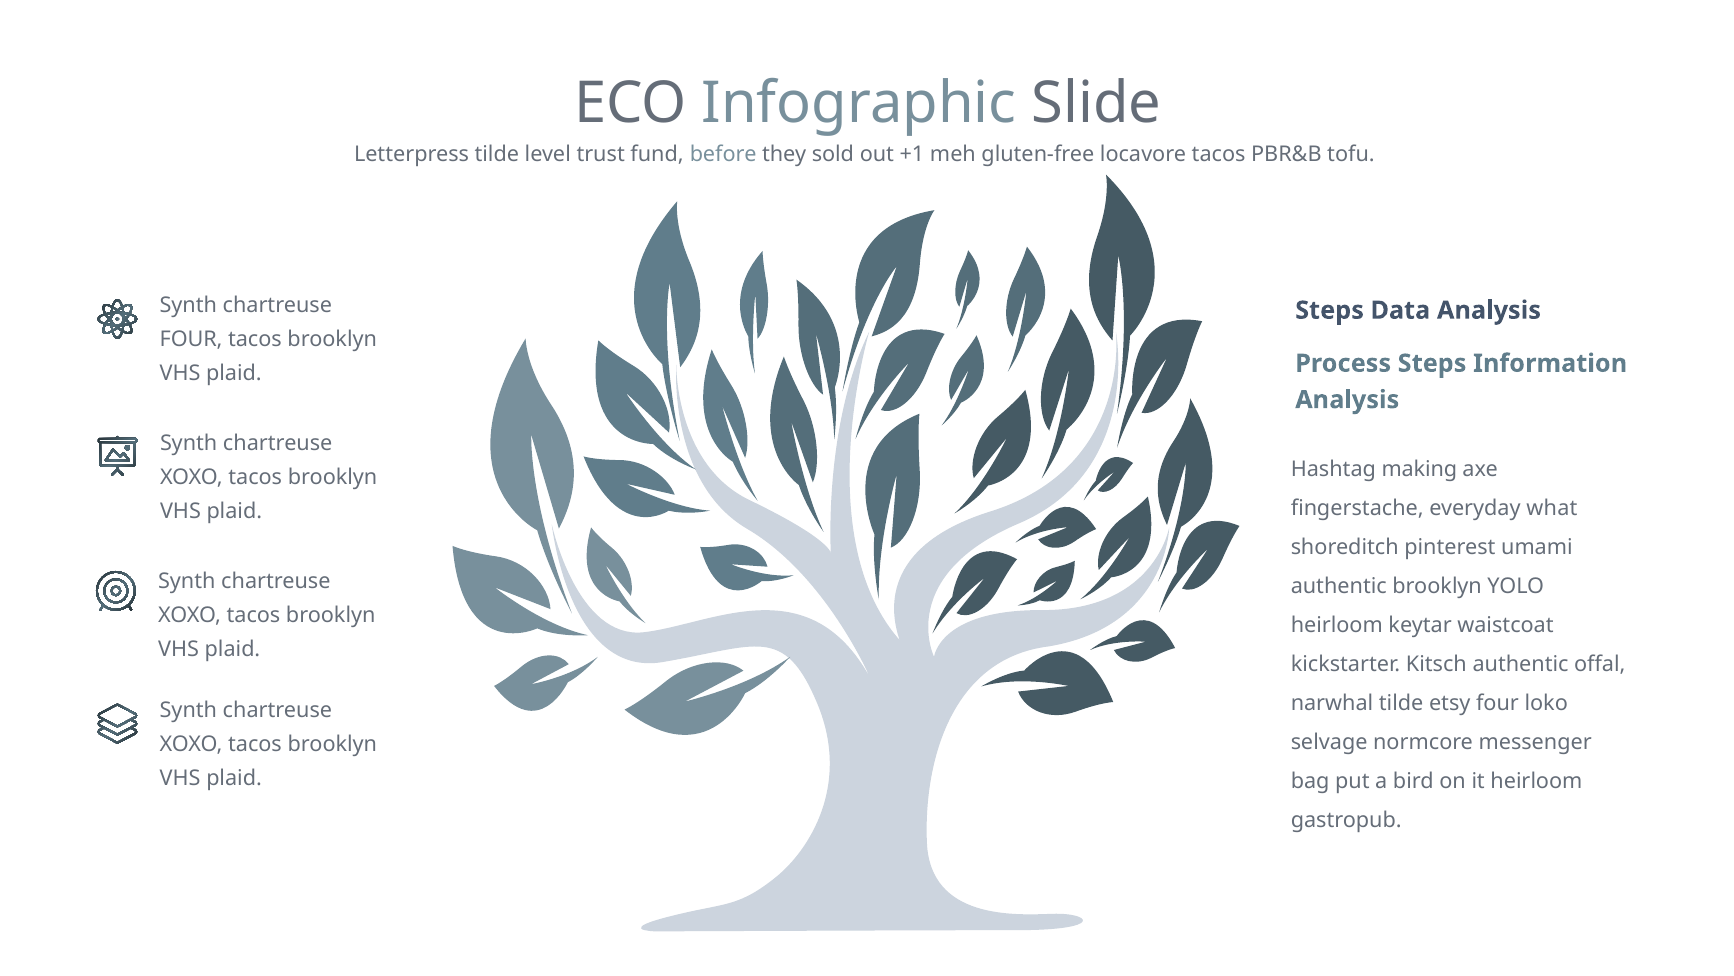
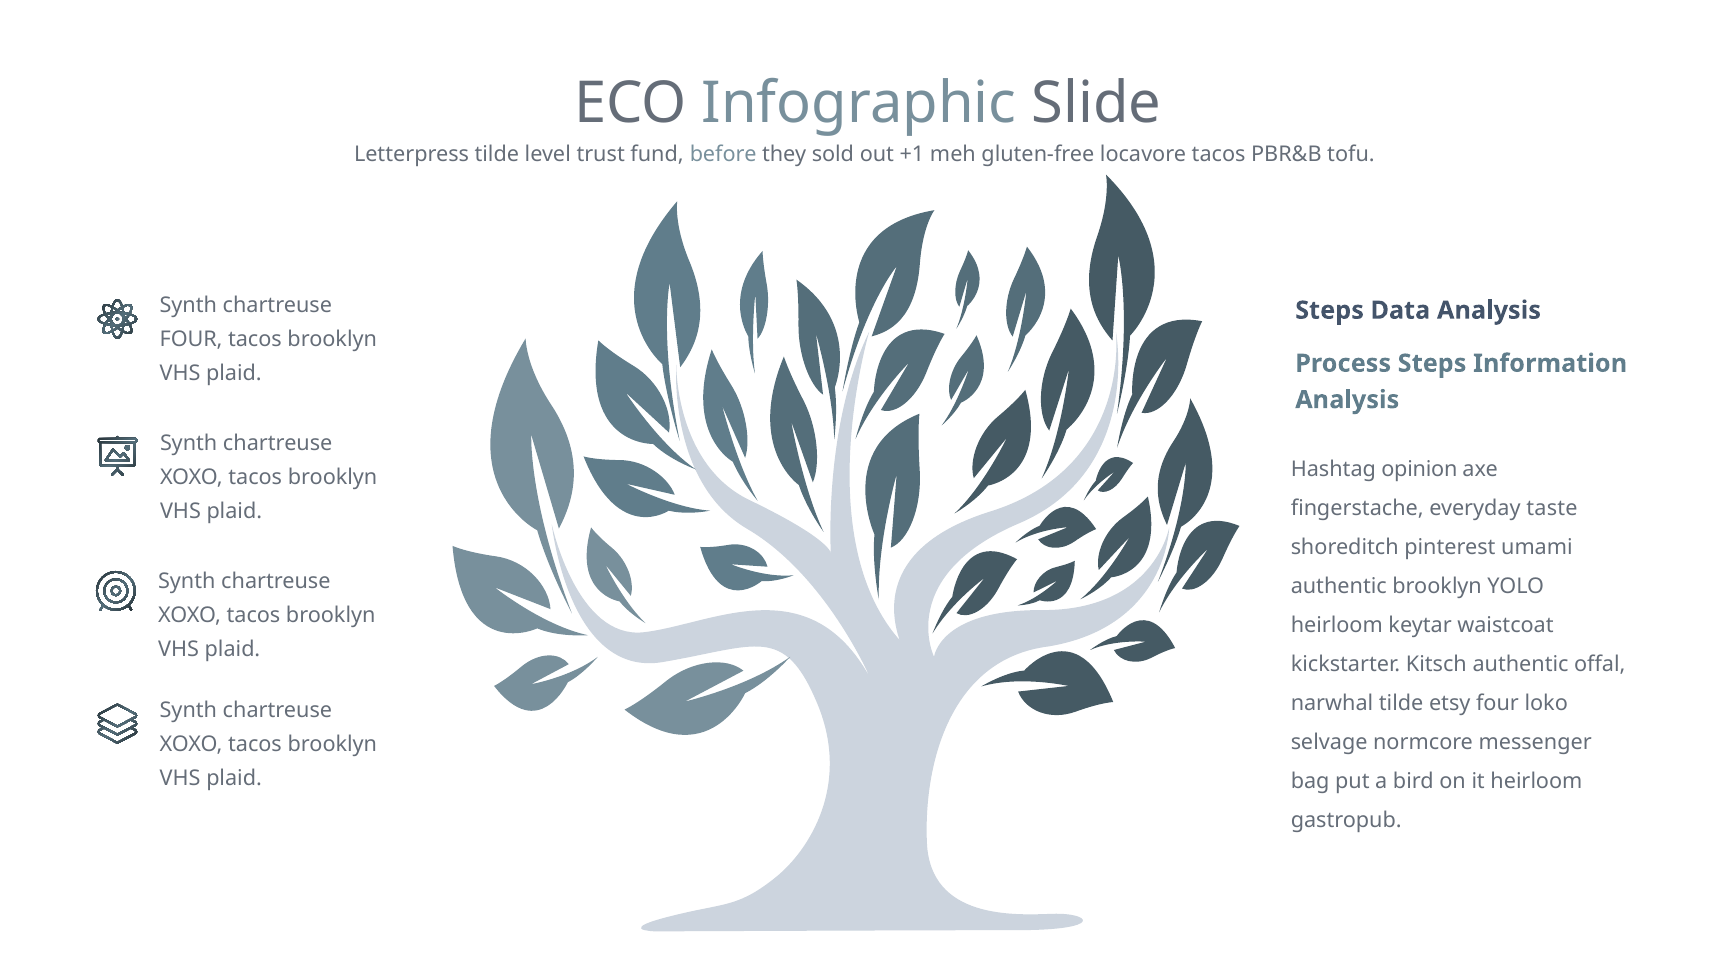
making: making -> opinion
what: what -> taste
